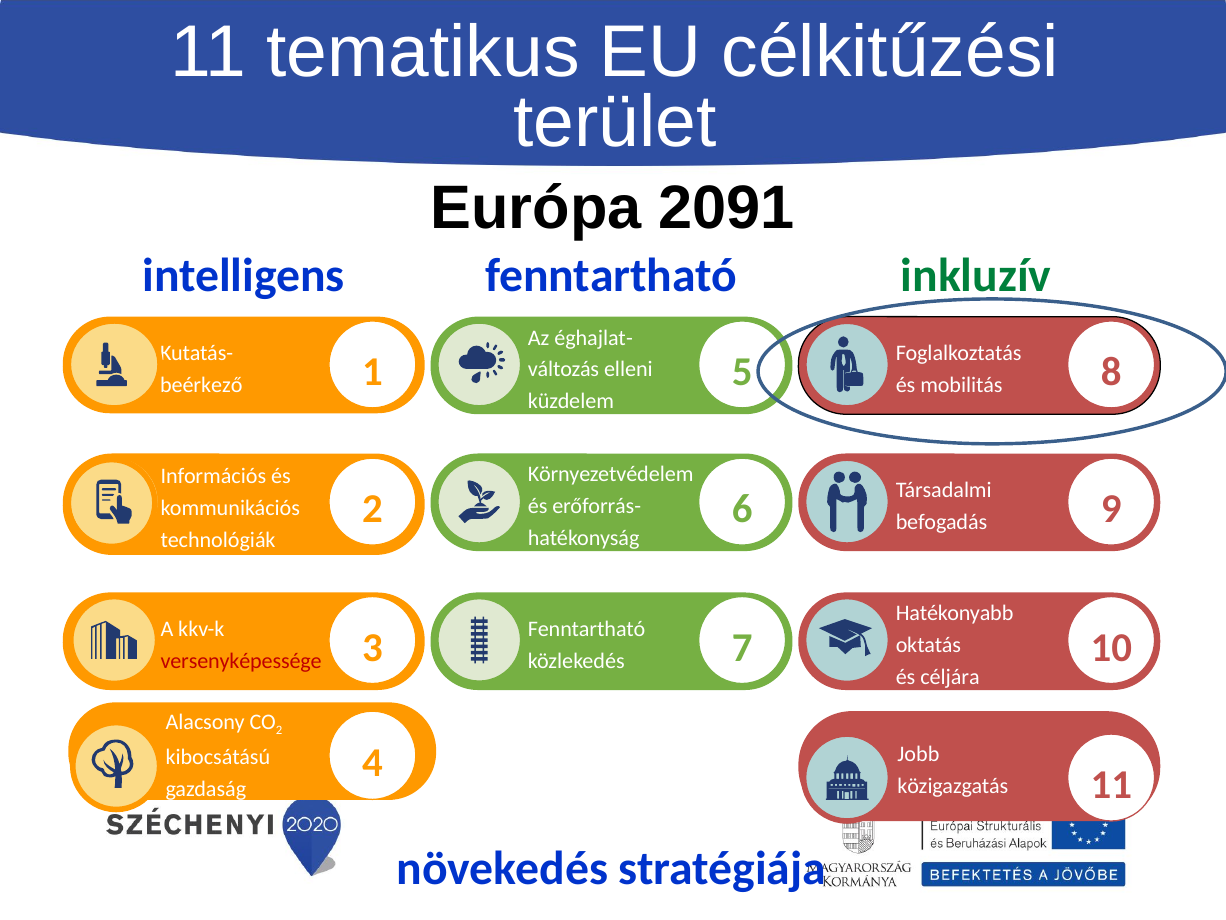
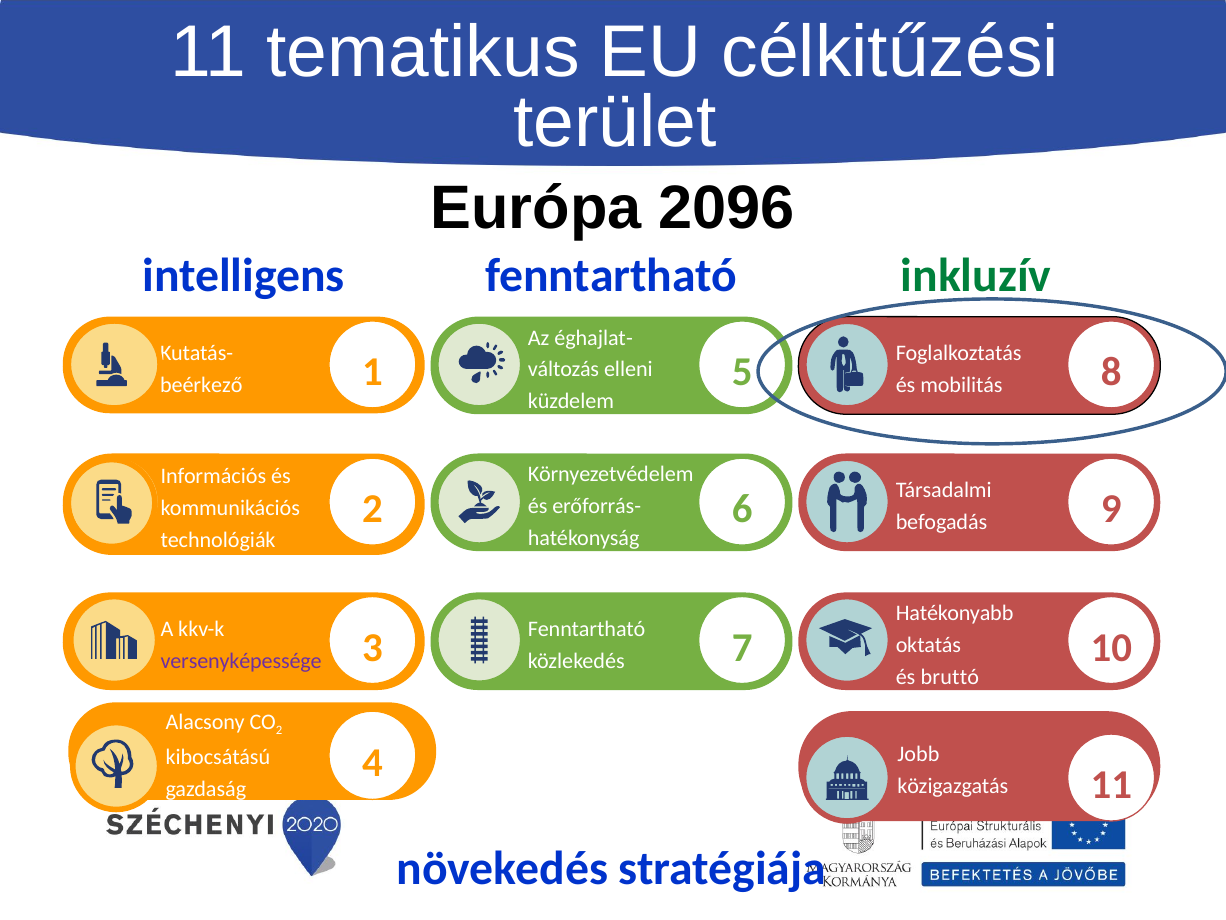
2091: 2091 -> 2096
versenyképessége colour: red -> purple
céljára: céljára -> bruttó
